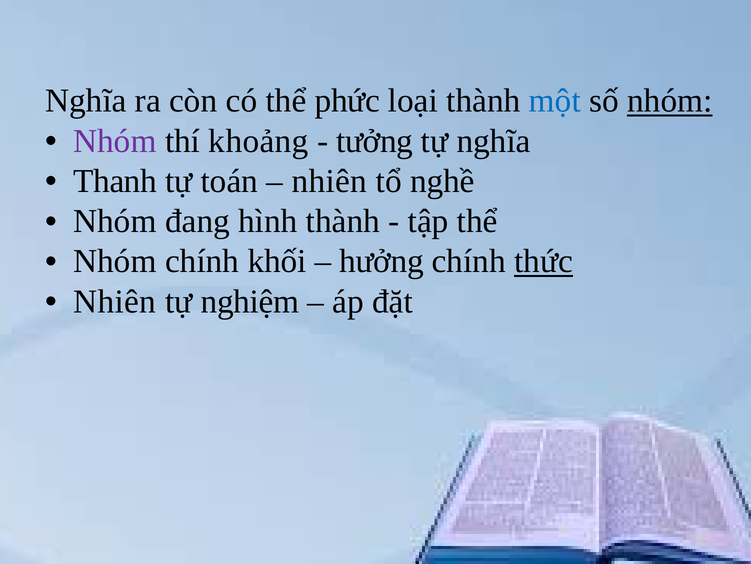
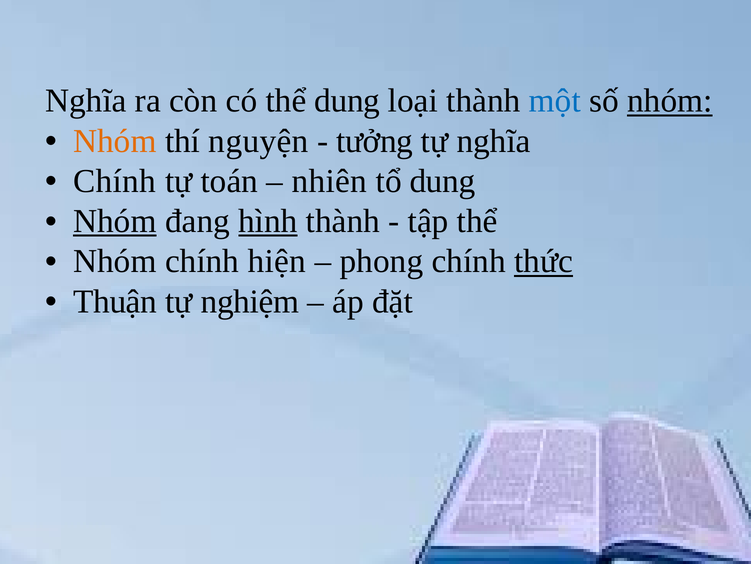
thể phức: phức -> dung
Nhóm at (115, 141) colour: purple -> orange
khoảng: khoảng -> nguyện
Thanh at (115, 181): Thanh -> Chính
tổ nghề: nghề -> dung
Nhóm at (115, 221) underline: none -> present
hình underline: none -> present
khối: khối -> hiện
hưởng: hưởng -> phong
Nhiên at (115, 301): Nhiên -> Thuận
